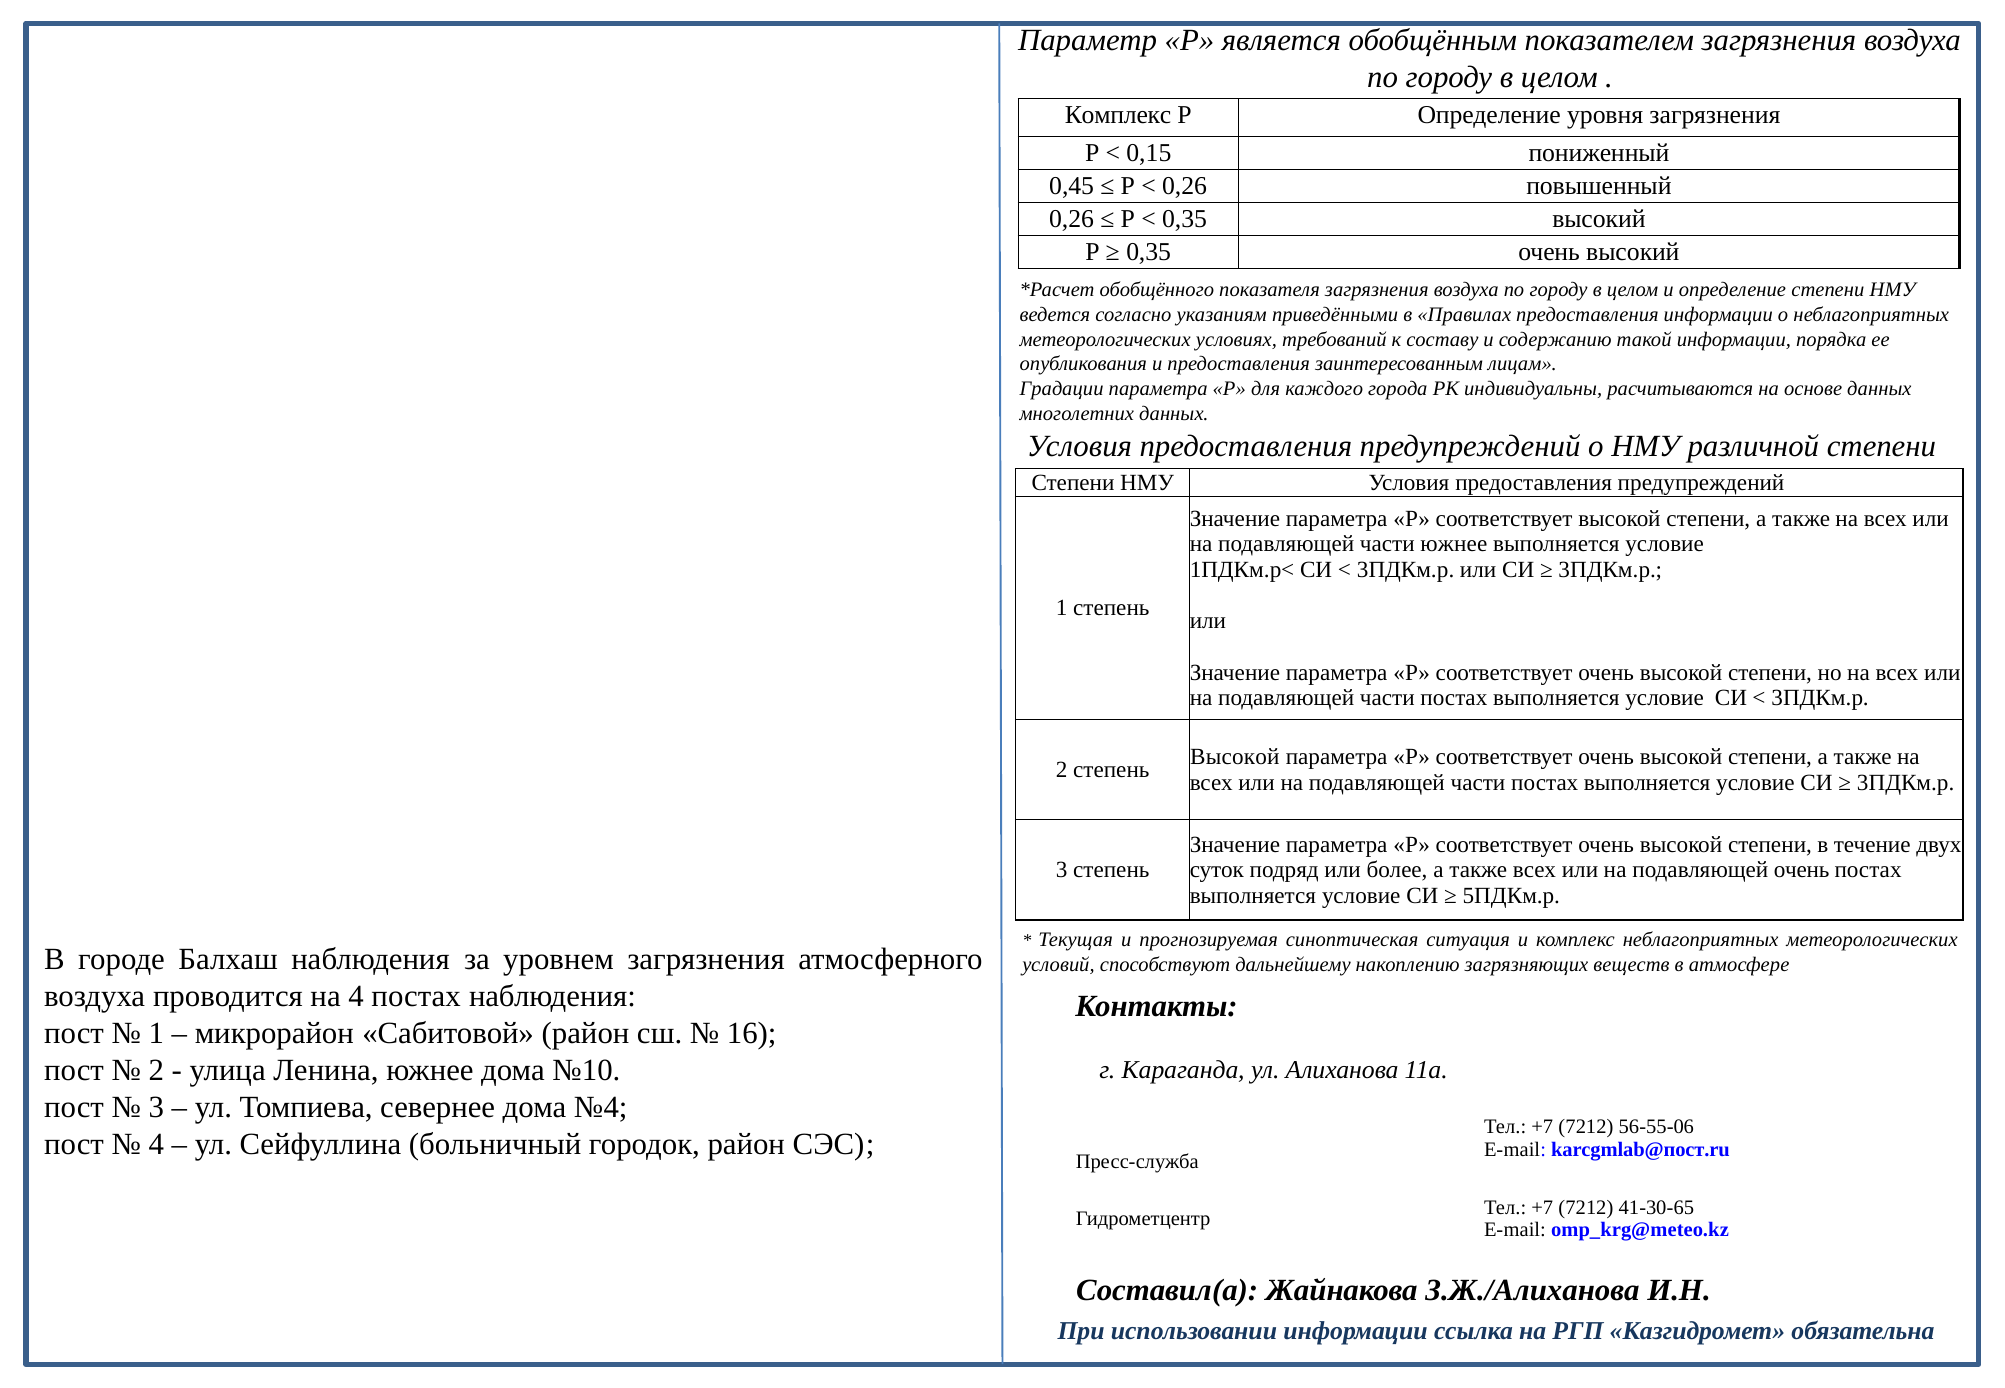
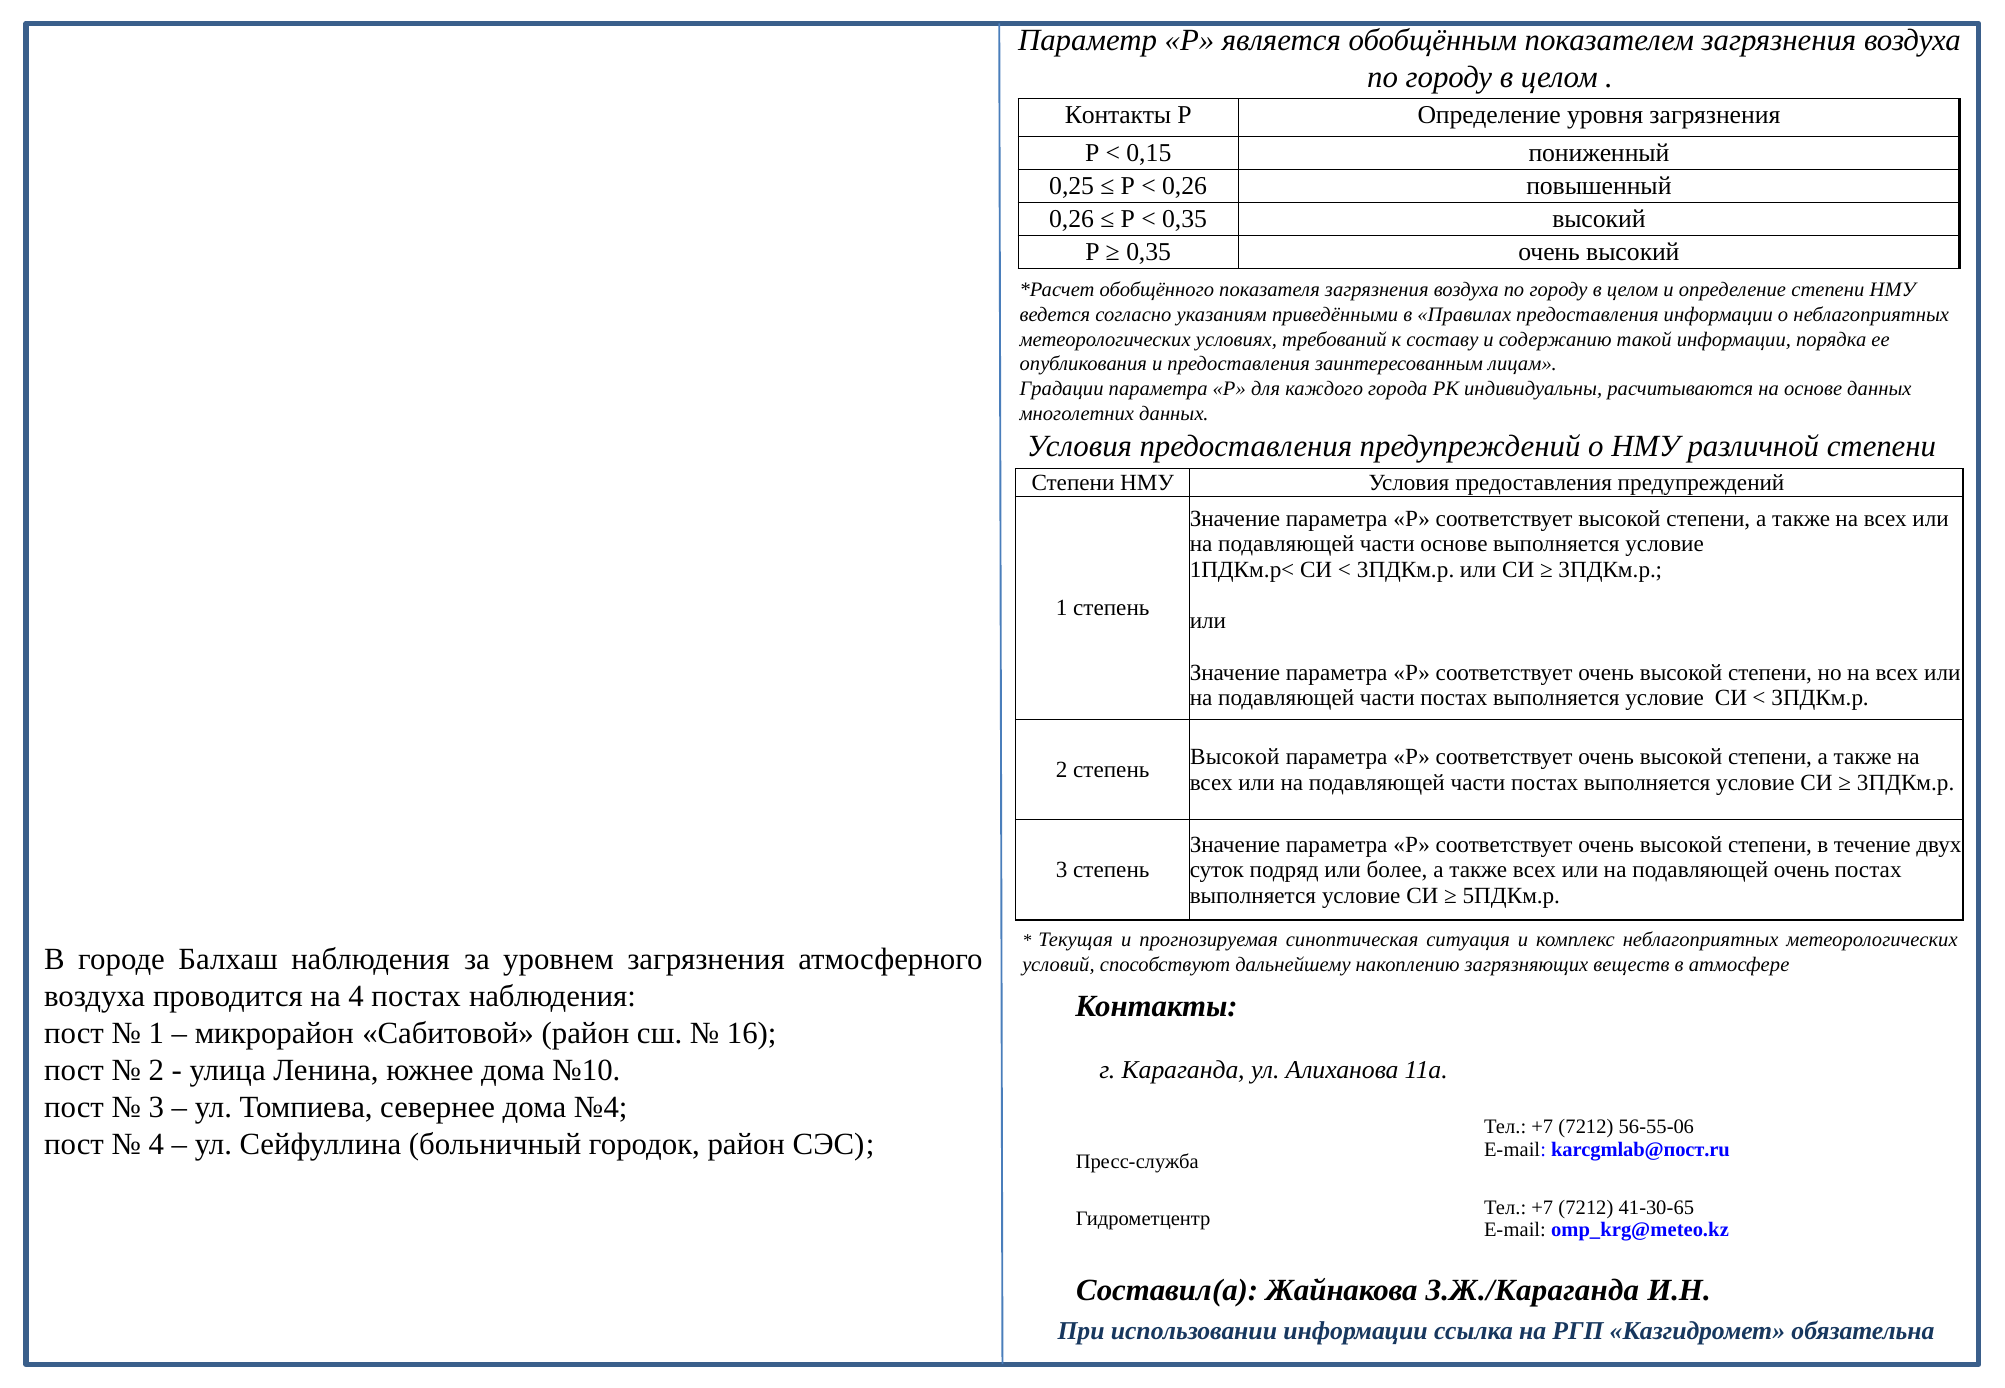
Комплекс at (1118, 115): Комплекс -> Контакты
0,45: 0,45 -> 0,25
части южнее: южнее -> основе
З.Ж./Алиханова: З.Ж./Алиханова -> З.Ж./Караганда
